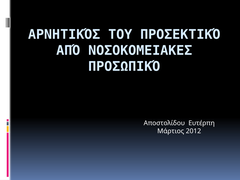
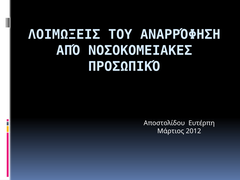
ΑΡΝΗΤΙΚΌΣ: ΑΡΝΗΤΙΚΌΣ -> ΛΟΙΜΩΞΕΙΣ
ΠΡΟΣΕΚΤΙΚΌ: ΠΡΟΣΕΚΤΙΚΌ -> ΑΝΑΡΡΌΦΗΣΗ
